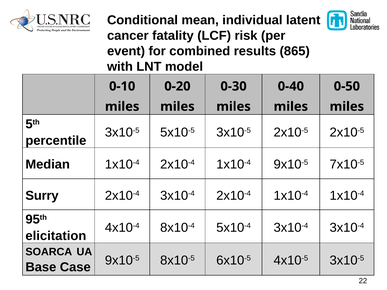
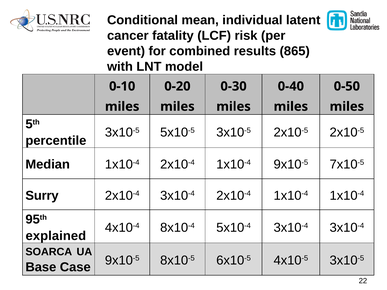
elicitation: elicitation -> explained
